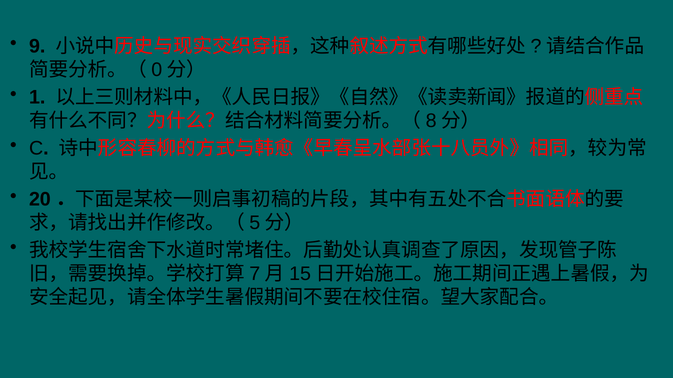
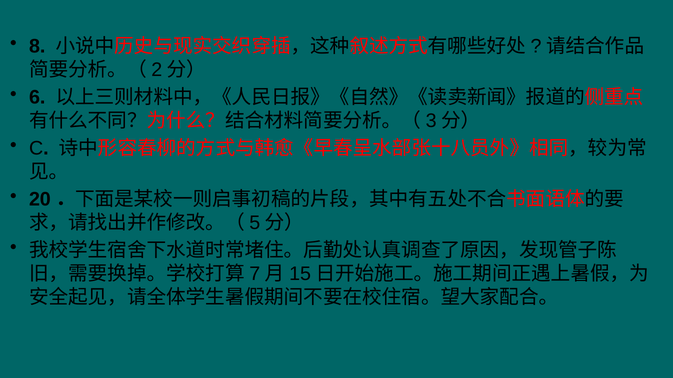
9: 9 -> 8
0: 0 -> 2
1: 1 -> 6
8: 8 -> 3
